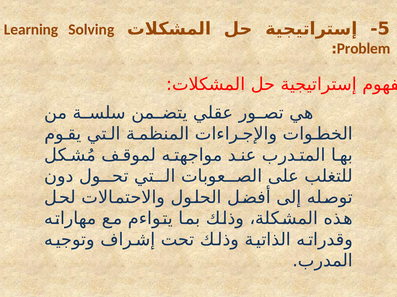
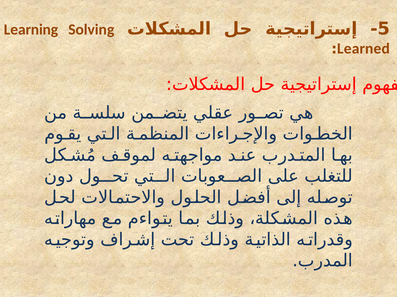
Problem: Problem -> Learned
